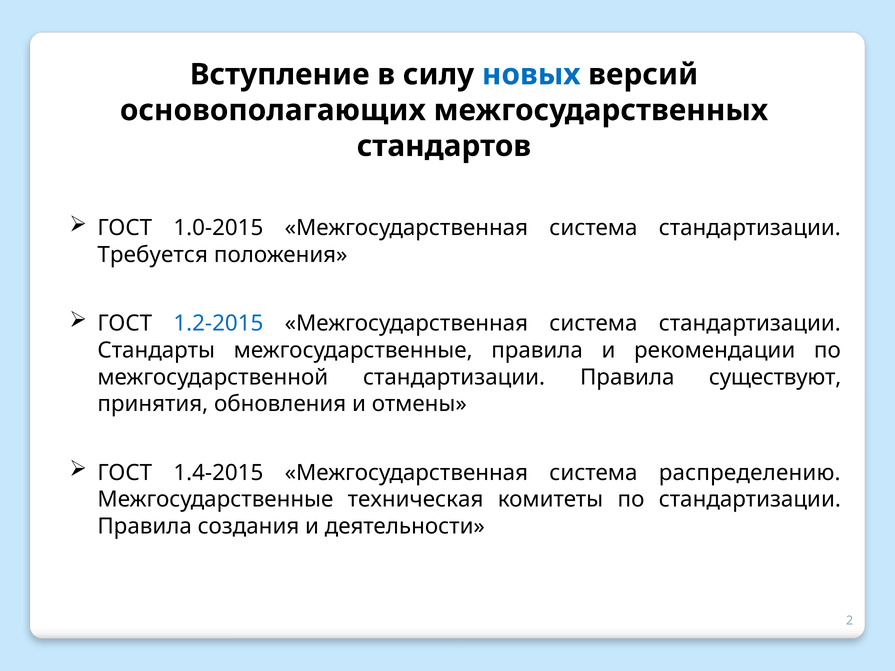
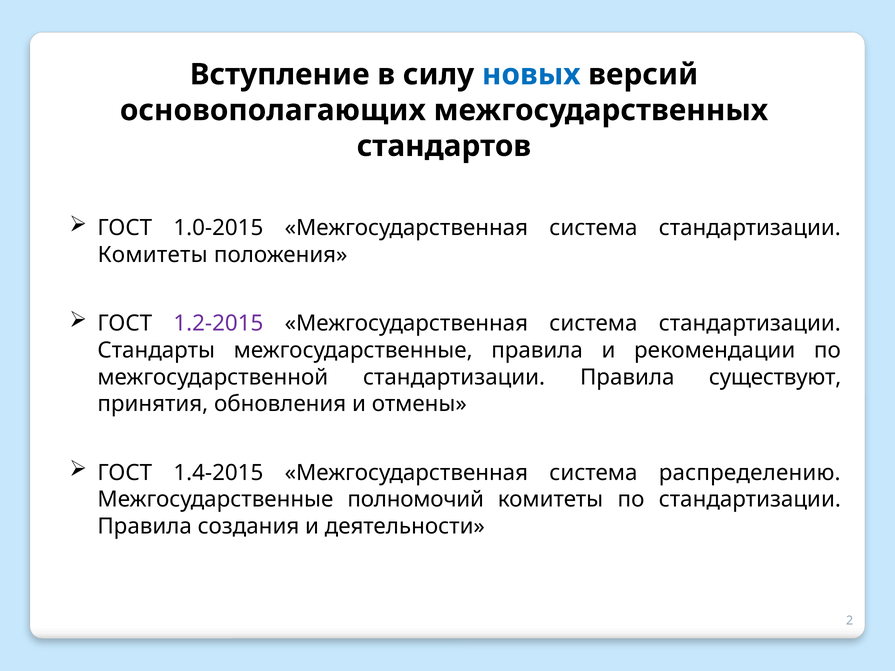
Требуется at (153, 255): Требуется -> Комитеты
1.2-2015 colour: blue -> purple
техническая: техническая -> полномочий
